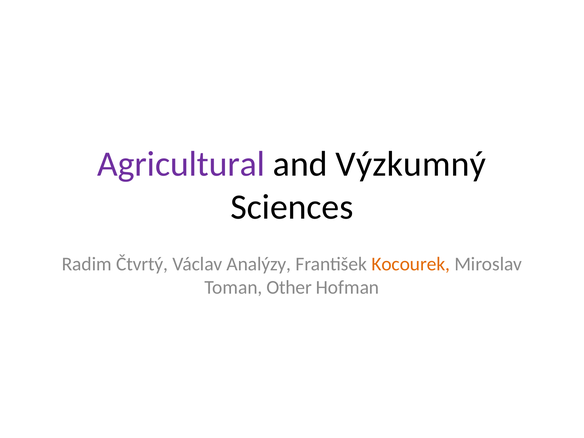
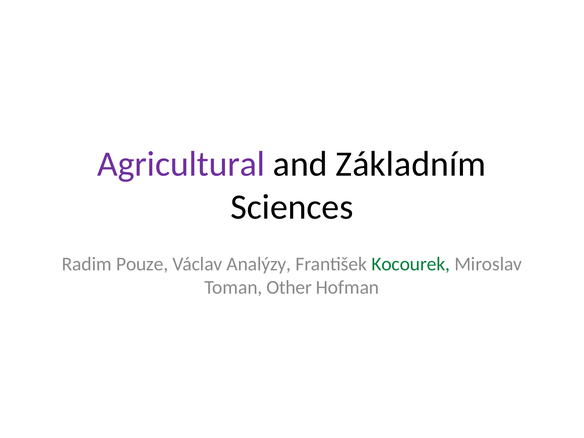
Výzkumný: Výzkumný -> Základním
Čtvrtý: Čtvrtý -> Pouze
Kocourek colour: orange -> green
